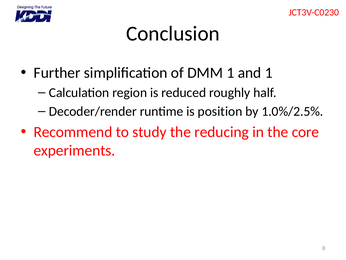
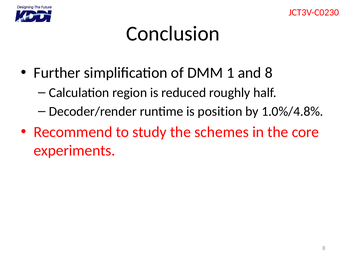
and 1: 1 -> 8
1.0%/2.5%: 1.0%/2.5% -> 1.0%/4.8%
reducing: reducing -> schemes
